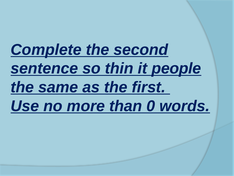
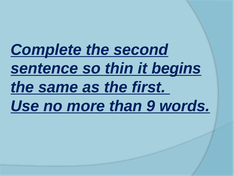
people: people -> begins
0: 0 -> 9
